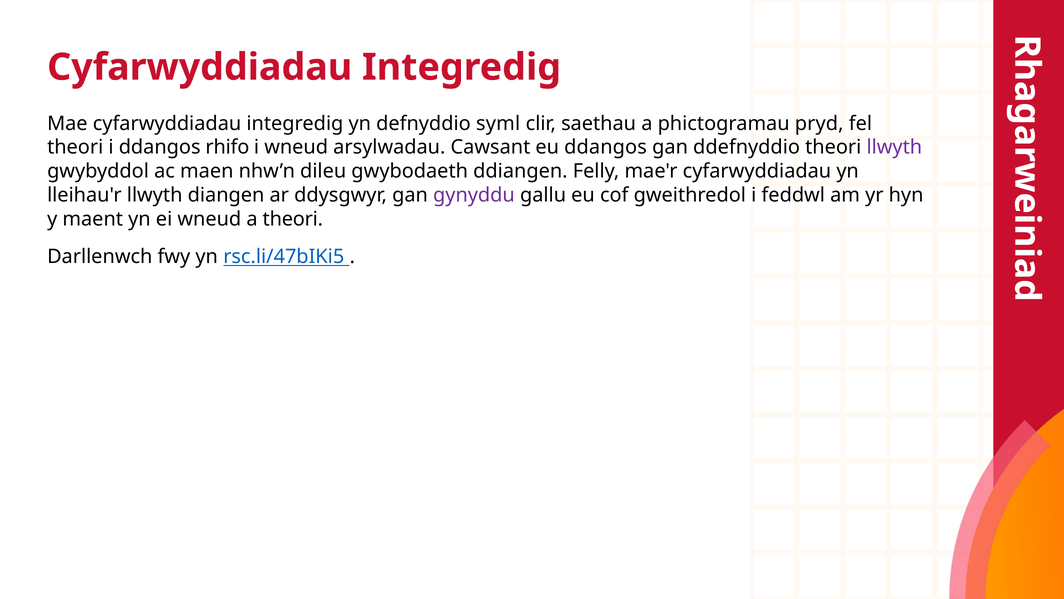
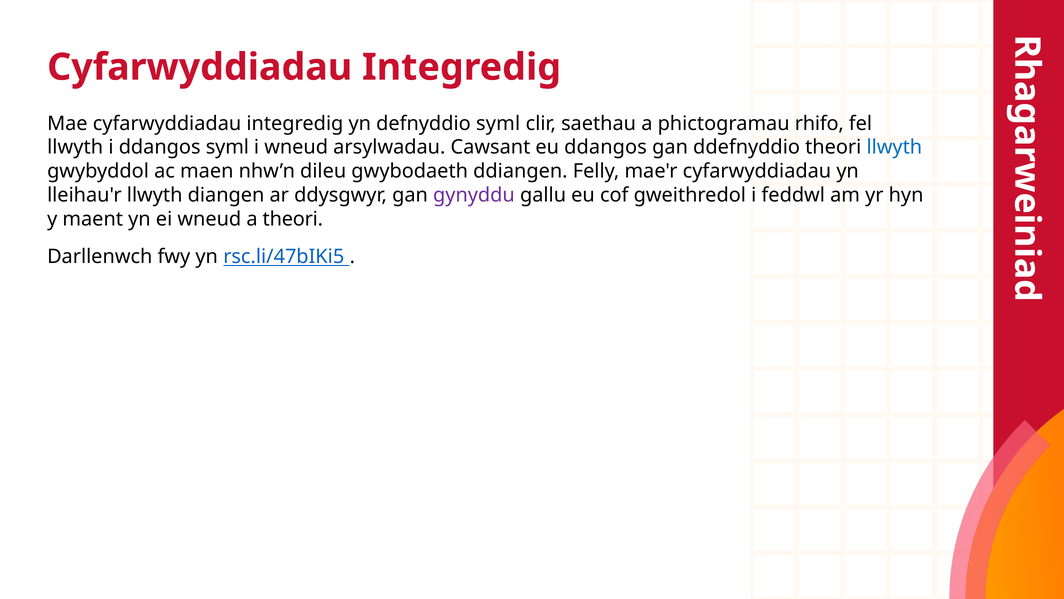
pryd: pryd -> rhifo
theori at (75, 147): theori -> llwyth
ddangos rhifo: rhifo -> syml
llwyth at (894, 147) colour: purple -> blue
